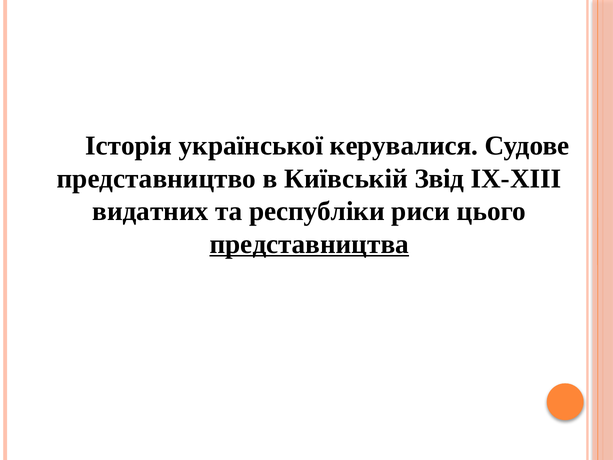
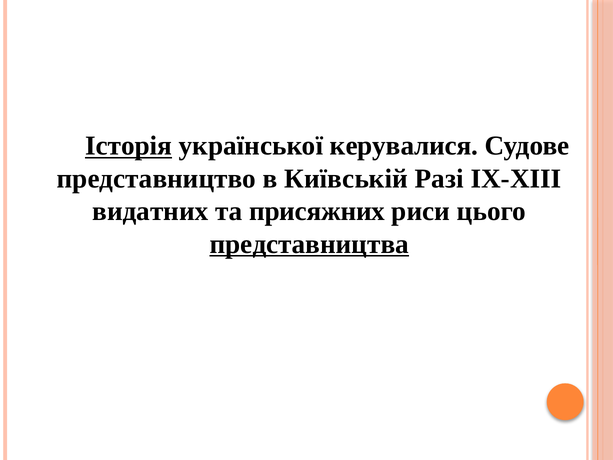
Історія underline: none -> present
Звід: Звід -> Разі
республіки: республіки -> присяжних
